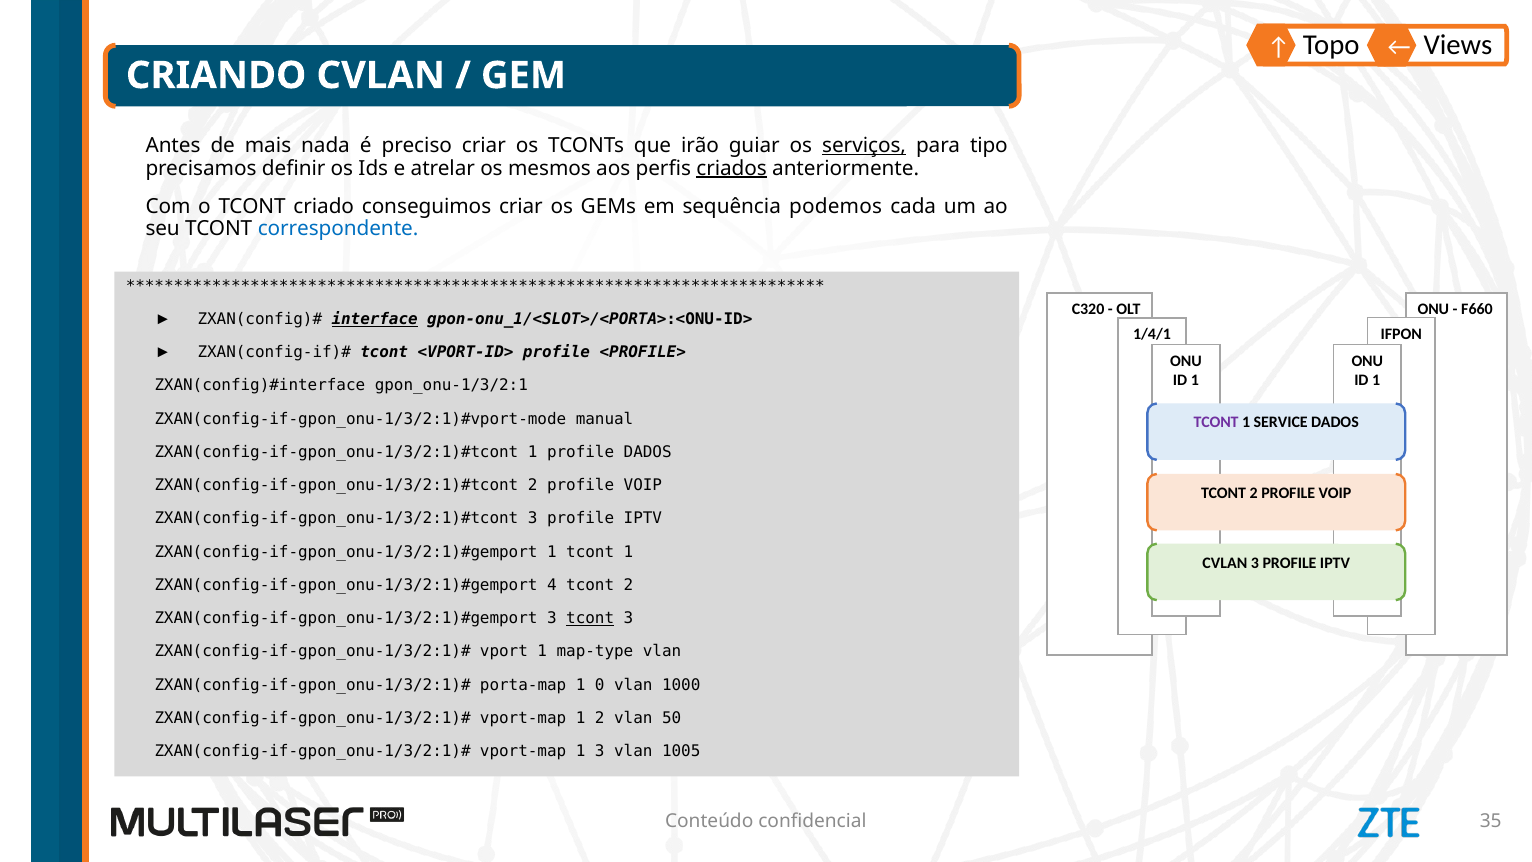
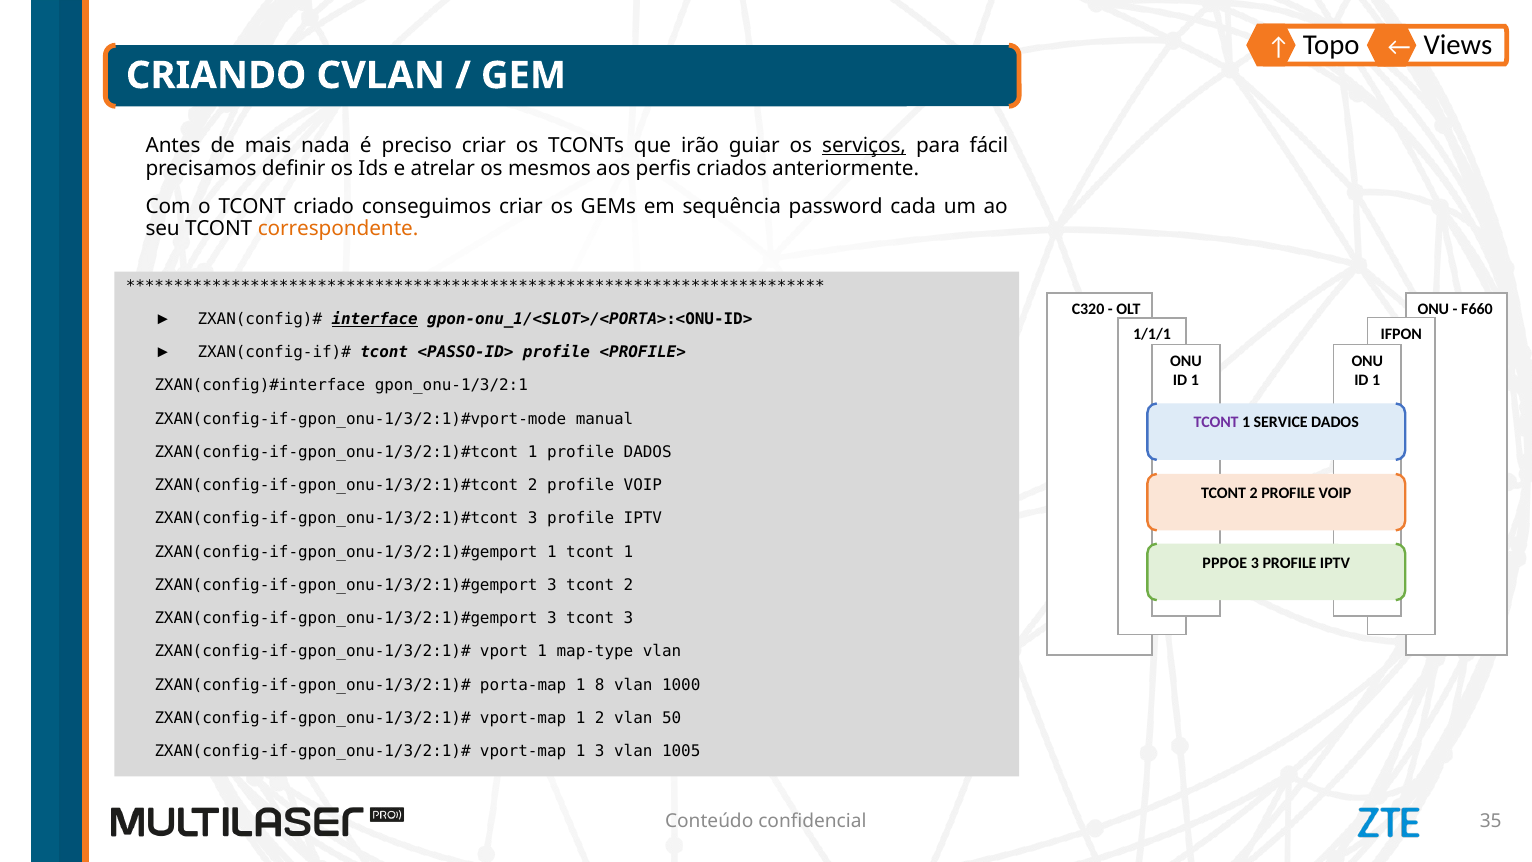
tipo: tipo -> fácil
criados underline: present -> none
podemos: podemos -> password
correspondente colour: blue -> orange
1/4/1: 1/4/1 -> 1/1/1
<VPORT-ID>: <VPORT-ID> -> <PASSO-ID>
CVLAN at (1225, 563): CVLAN -> PPPOE
4 at (552, 585): 4 -> 3
tcont at (590, 618) underline: present -> none
0: 0 -> 8
